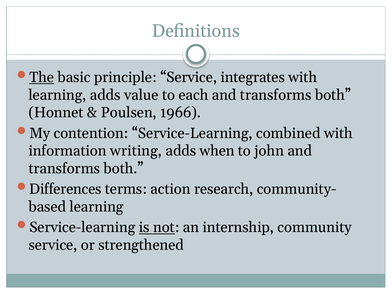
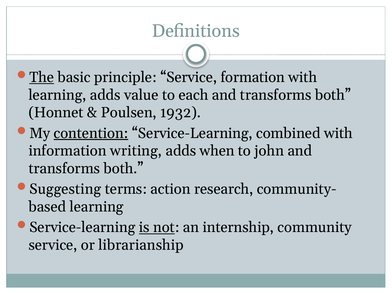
integrates: integrates -> formation
1966: 1966 -> 1932
contention underline: none -> present
Differences: Differences -> Suggesting
strengthened: strengthened -> librarianship
